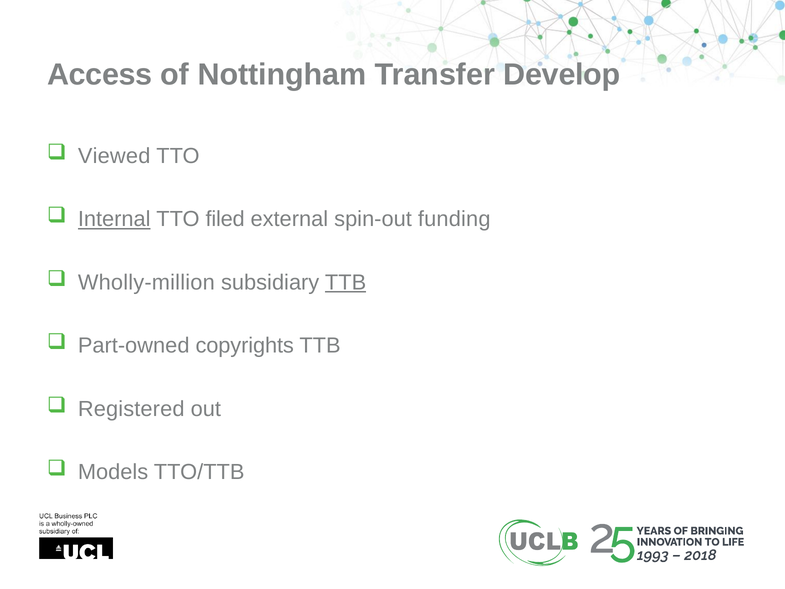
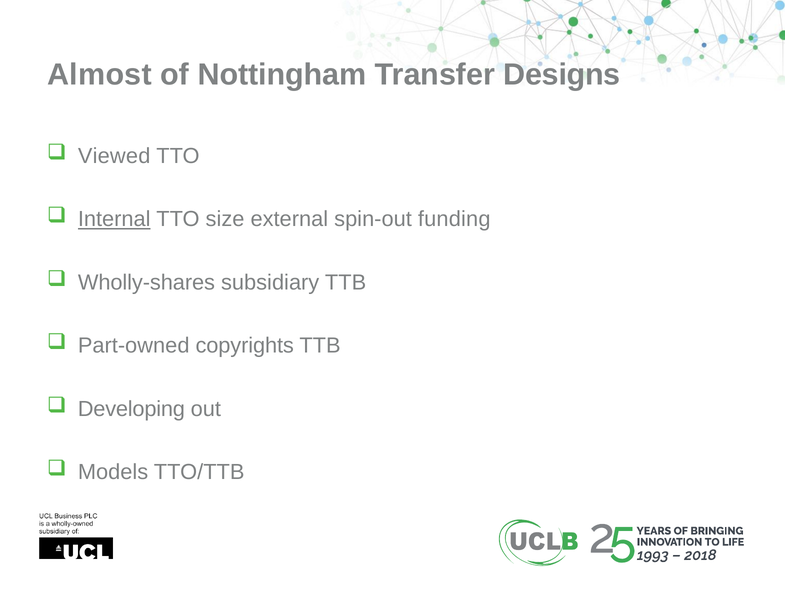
Access: Access -> Almost
Develop: Develop -> Designs
filed: filed -> size
Wholly-million: Wholly-million -> Wholly-shares
TTB at (346, 282) underline: present -> none
Registered: Registered -> Developing
